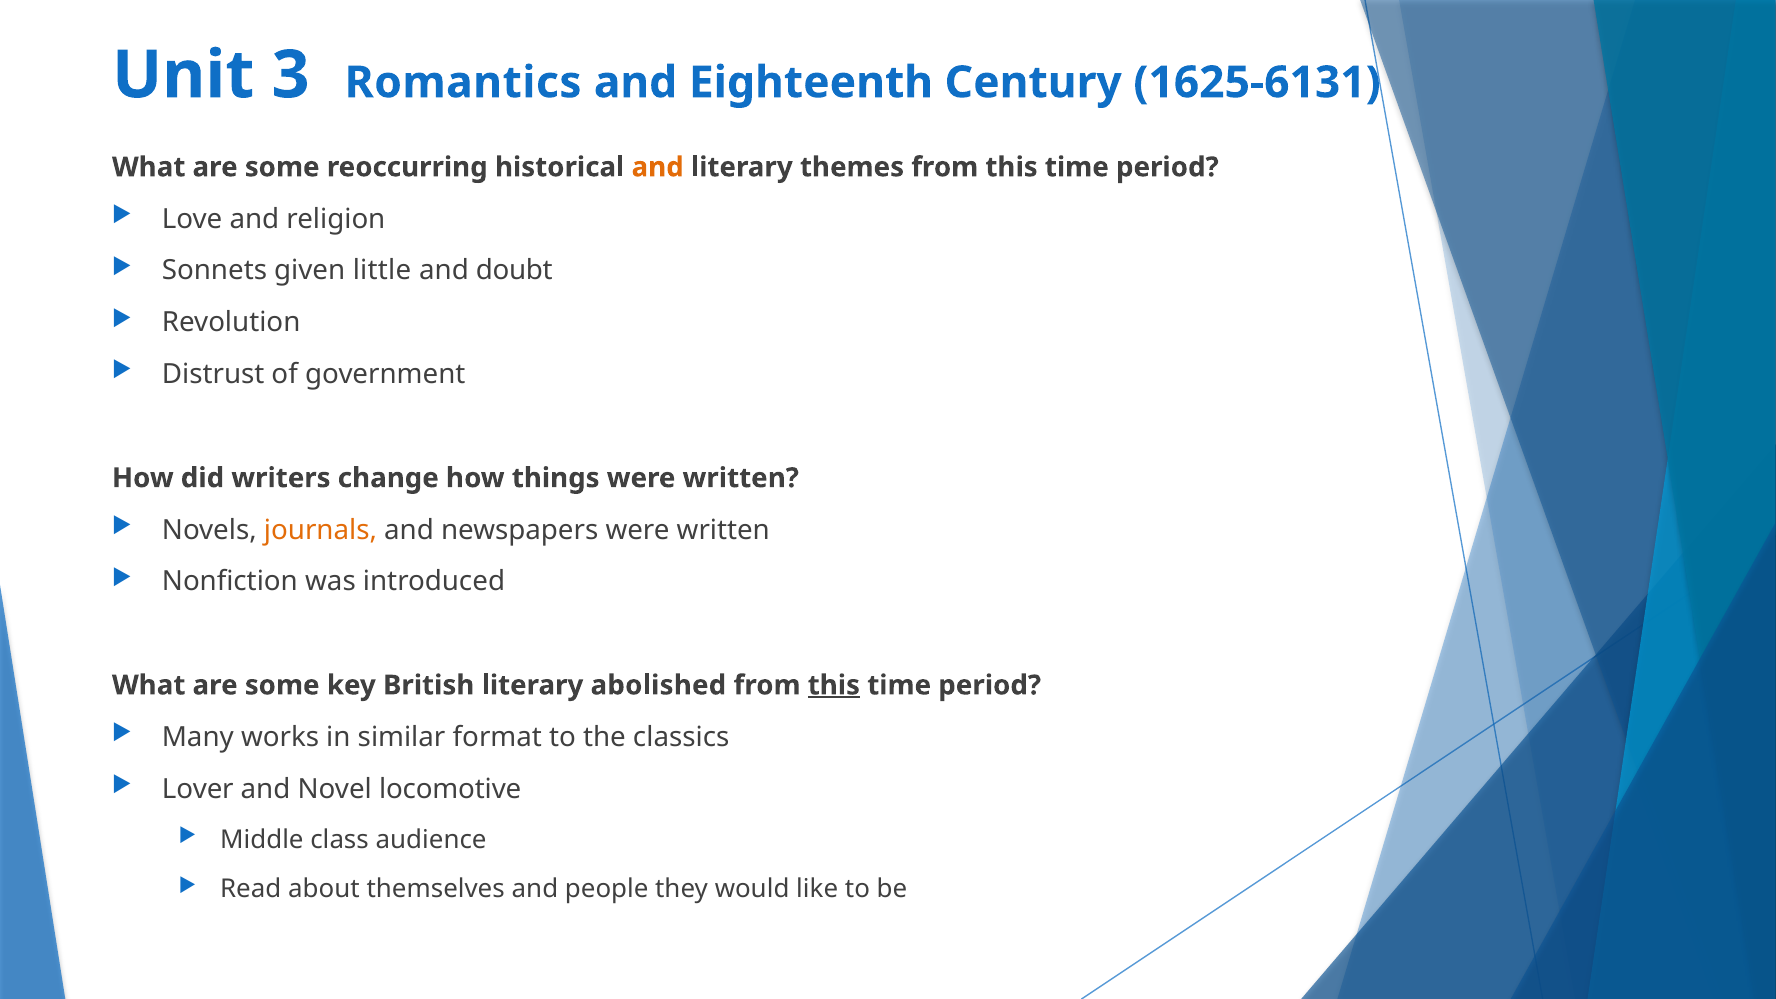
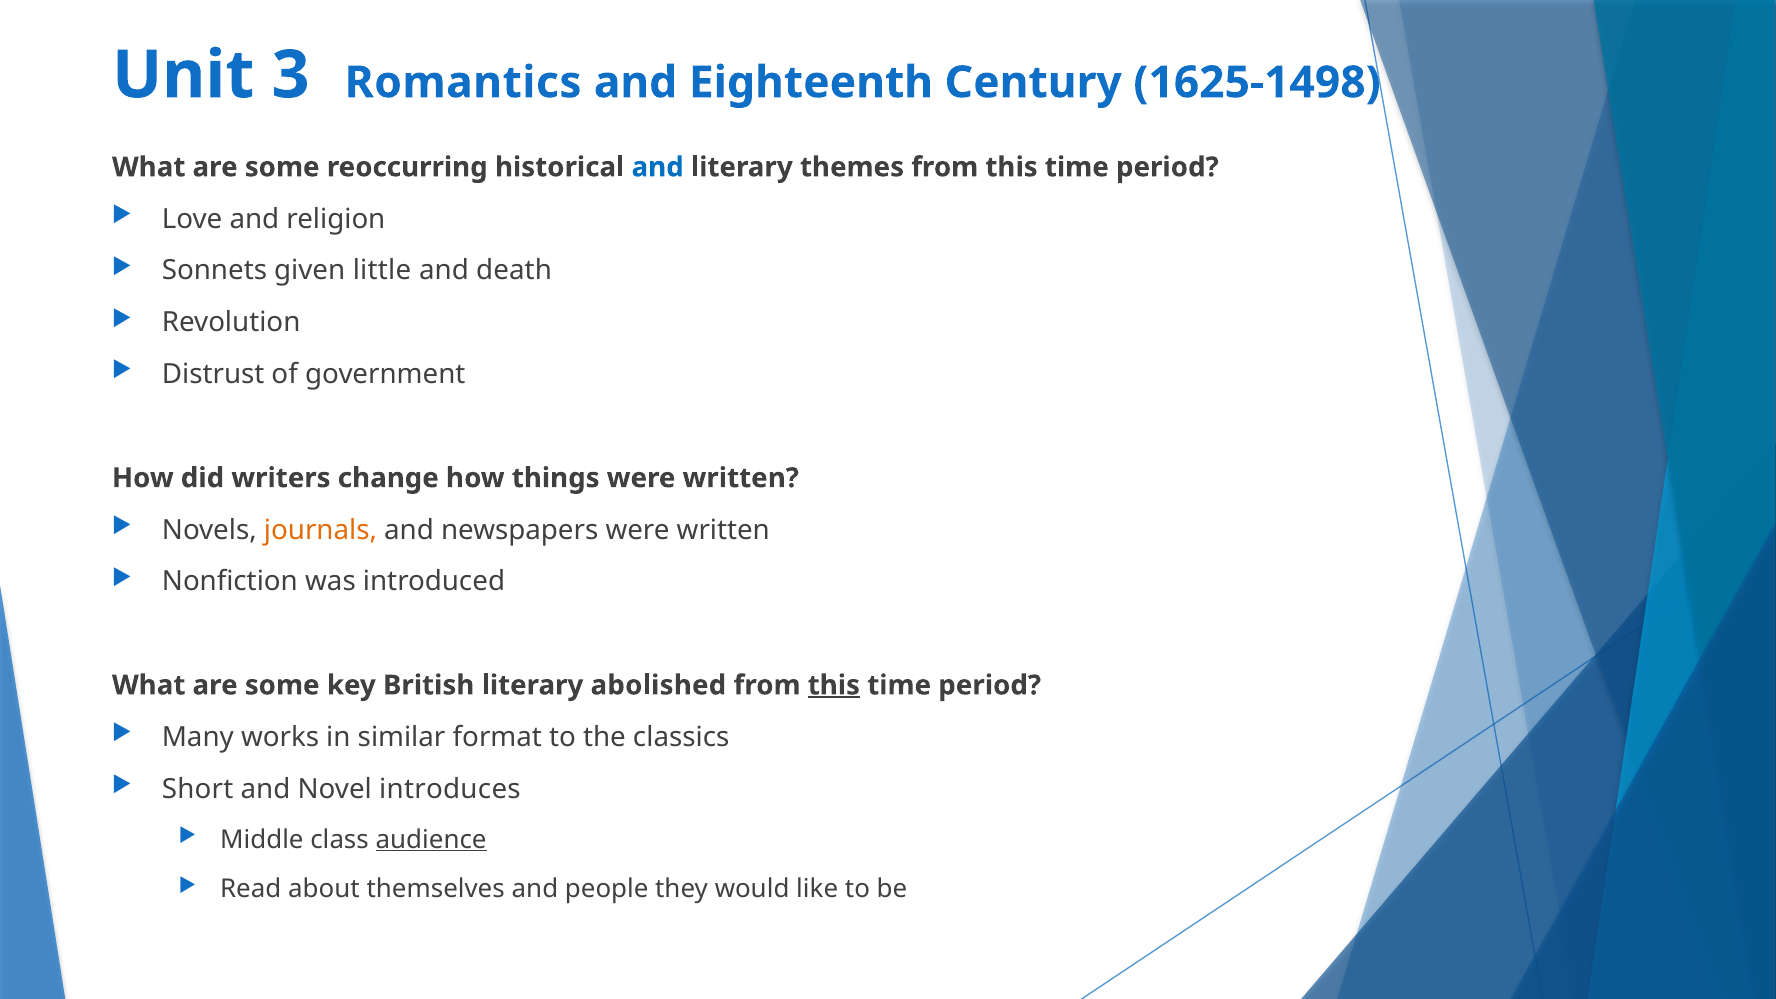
1625-6131: 1625-6131 -> 1625-1498
and at (658, 167) colour: orange -> blue
doubt: doubt -> death
Lover: Lover -> Short
locomotive: locomotive -> introduces
audience underline: none -> present
